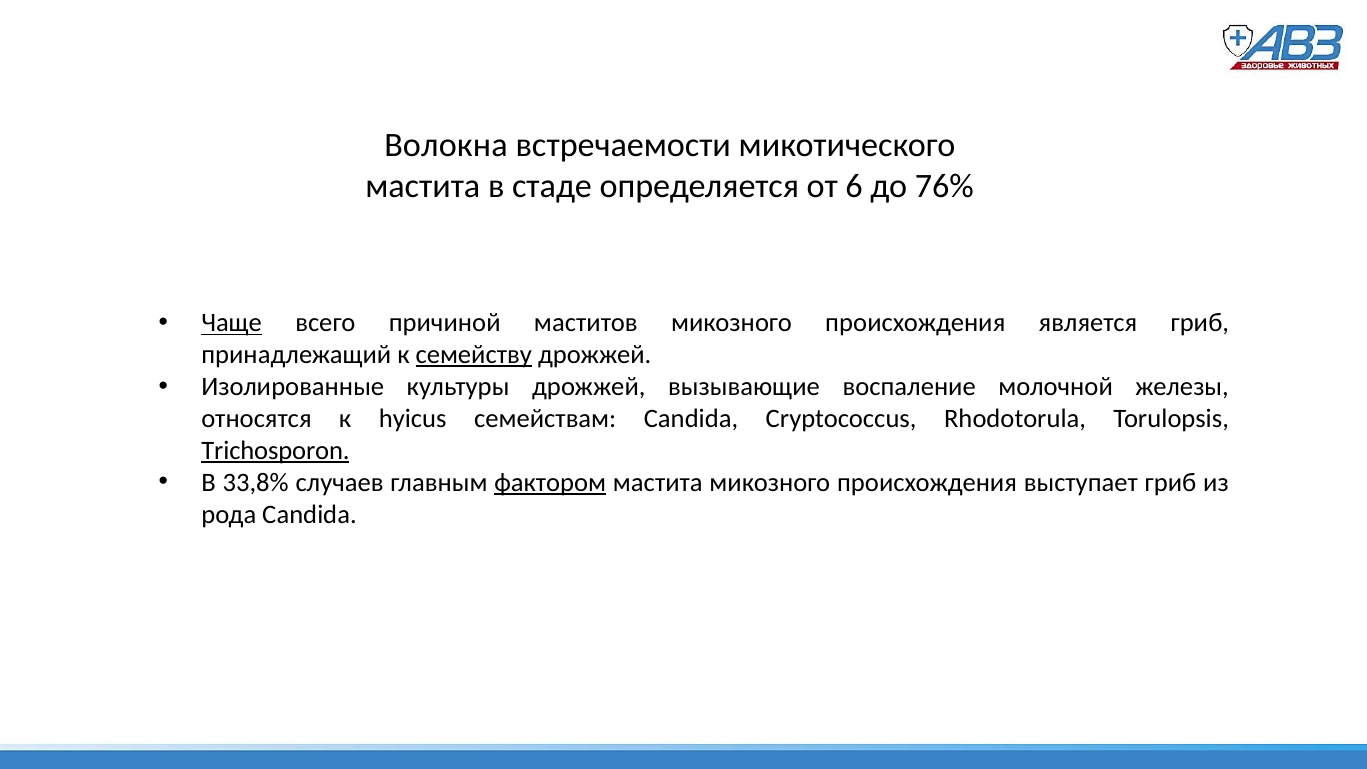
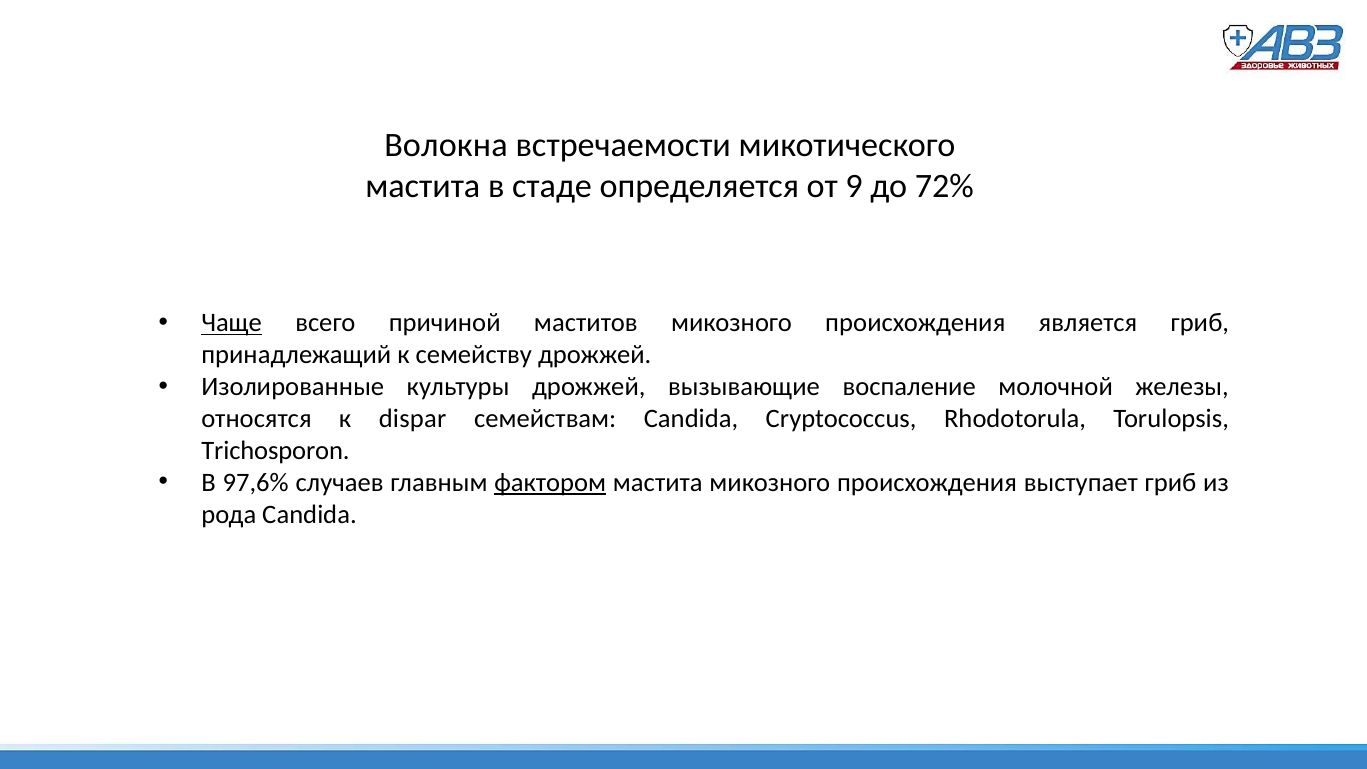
6: 6 -> 9
76%: 76% -> 72%
семейству underline: present -> none
hyicus: hyicus -> dispar
Trichosporon underline: present -> none
33,8%: 33,8% -> 97,6%
